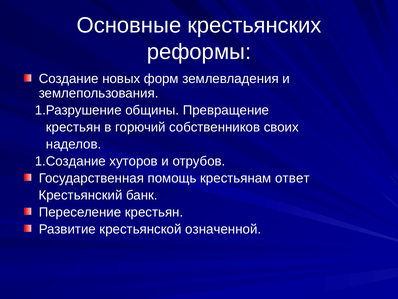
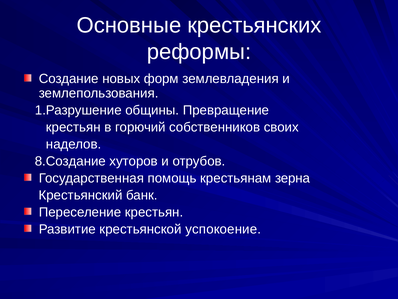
1.Создание: 1.Создание -> 8.Создание
ответ: ответ -> зерна
означенной: означенной -> успокоение
